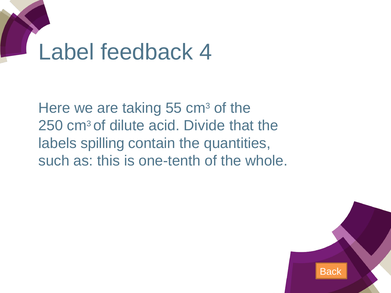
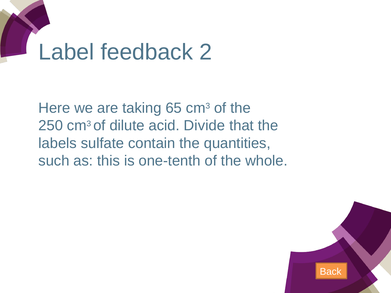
4: 4 -> 2
55: 55 -> 65
spilling: spilling -> sulfate
